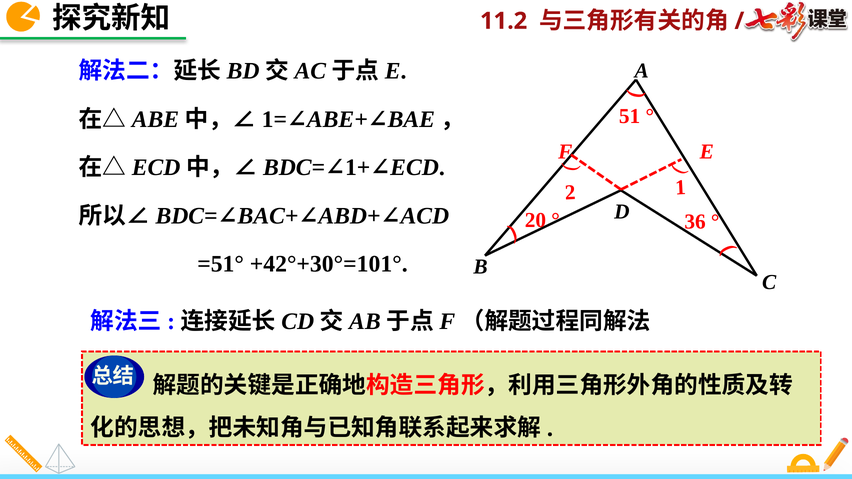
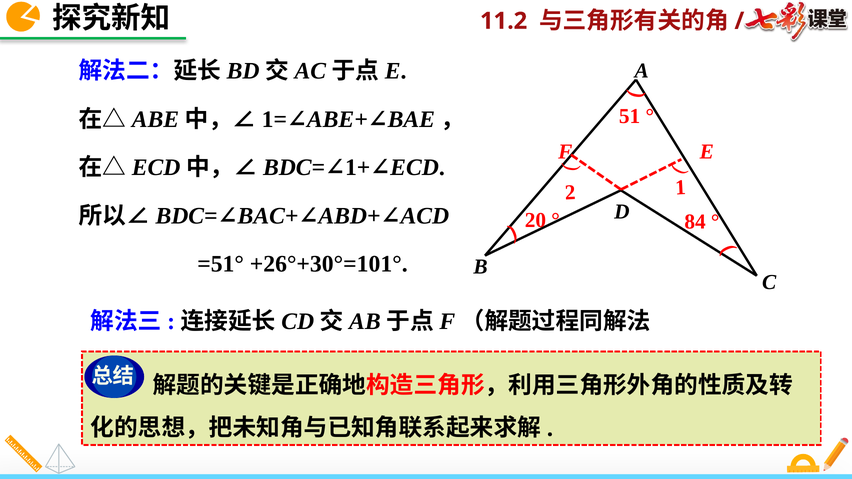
36: 36 -> 84
+42°+30°=101°: +42°+30°=101° -> +26°+30°=101°
